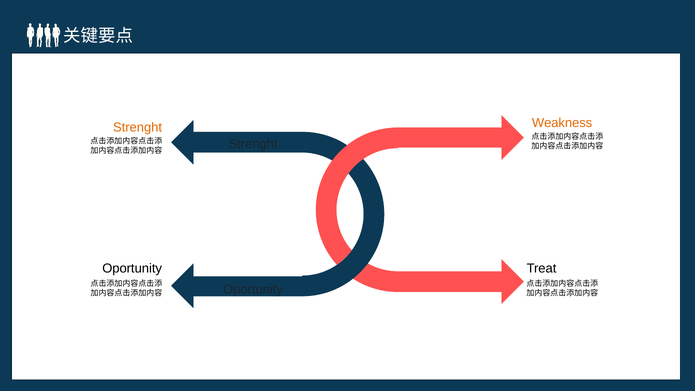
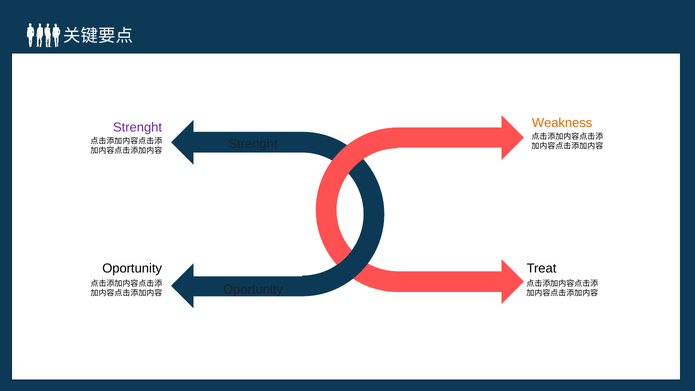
Strenght at (138, 127) colour: orange -> purple
